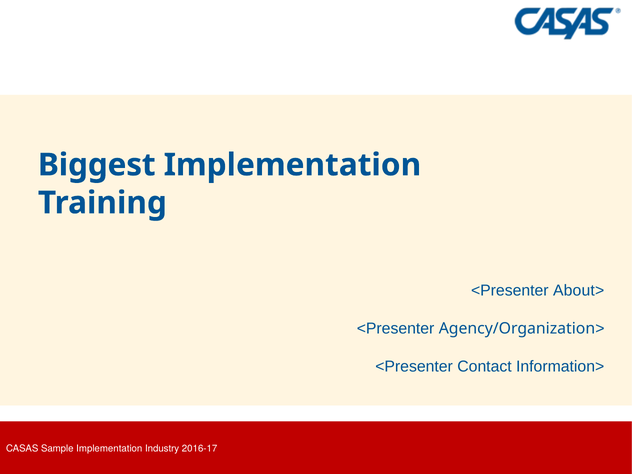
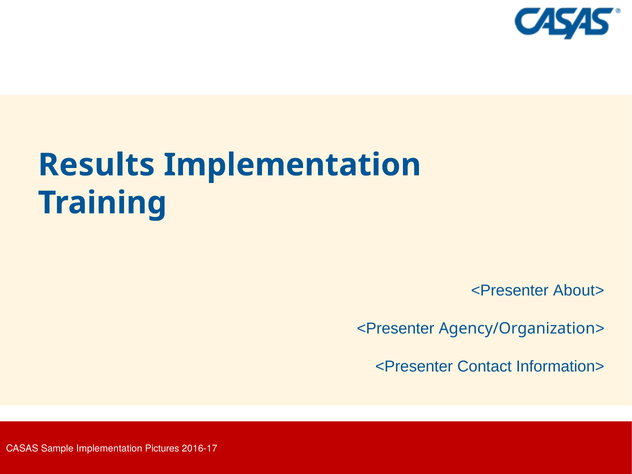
Biggest: Biggest -> Results
Industry: Industry -> Pictures
